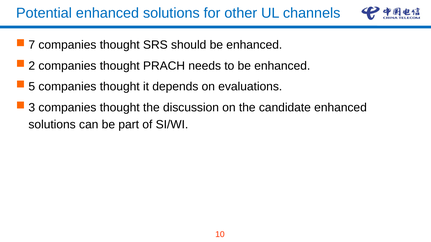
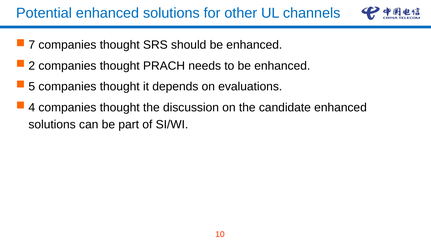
3: 3 -> 4
